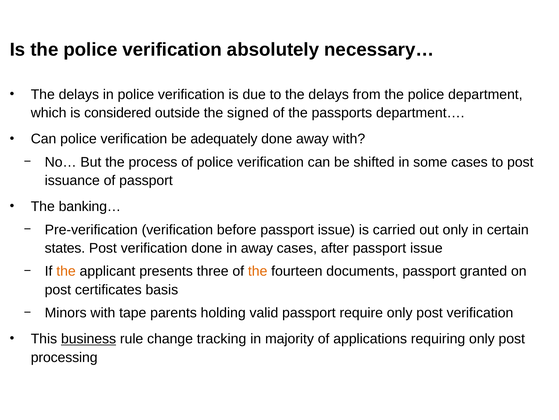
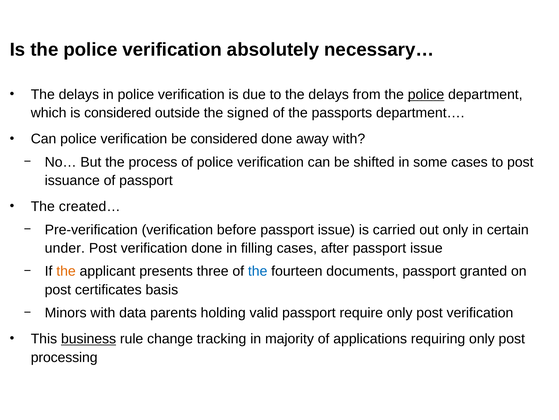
police at (426, 94) underline: none -> present
be adequately: adequately -> considered
banking…: banking… -> created…
states: states -> under
in away: away -> filling
the at (258, 271) colour: orange -> blue
tape: tape -> data
